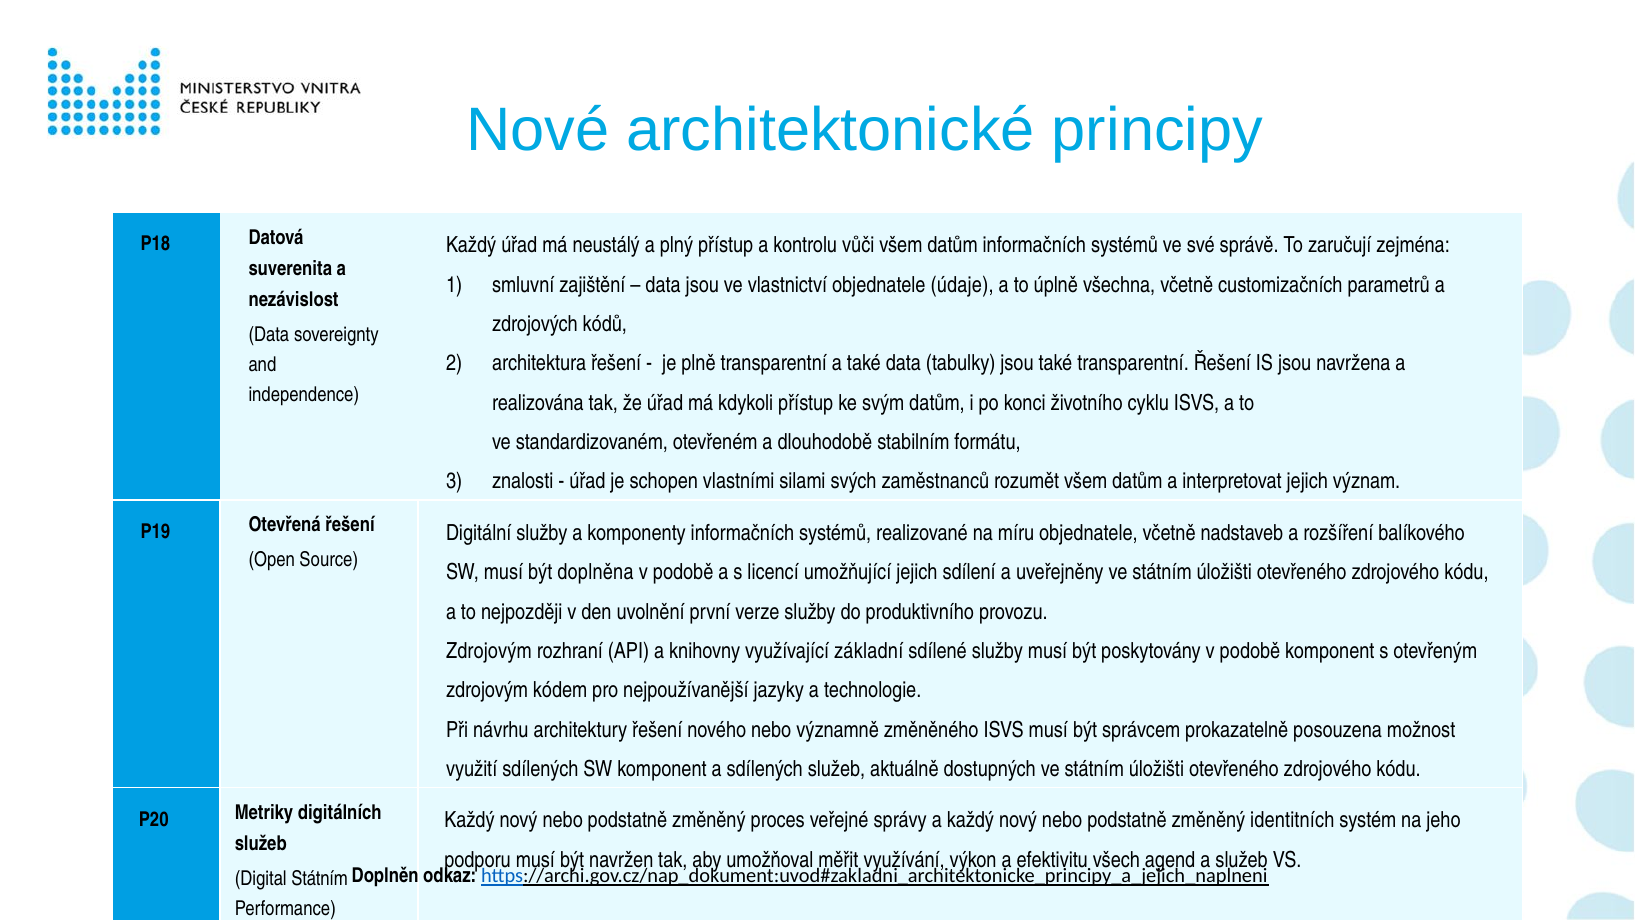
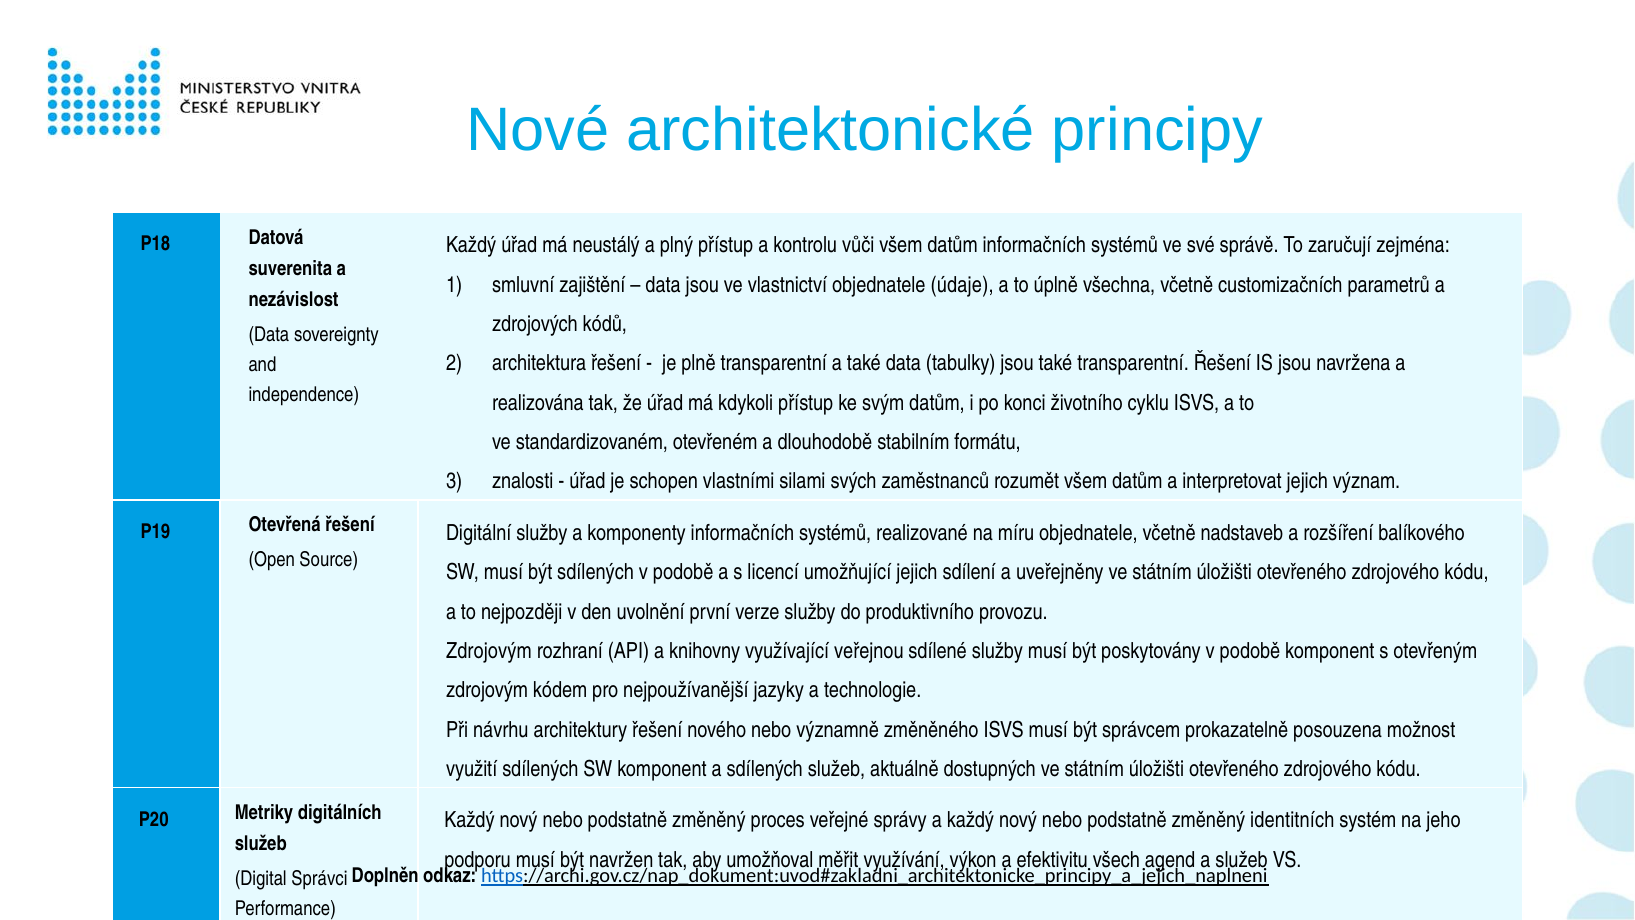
být doplněna: doplněna -> sdílených
základní: základní -> veřejnou
Digital Státním: Státním -> Správci
